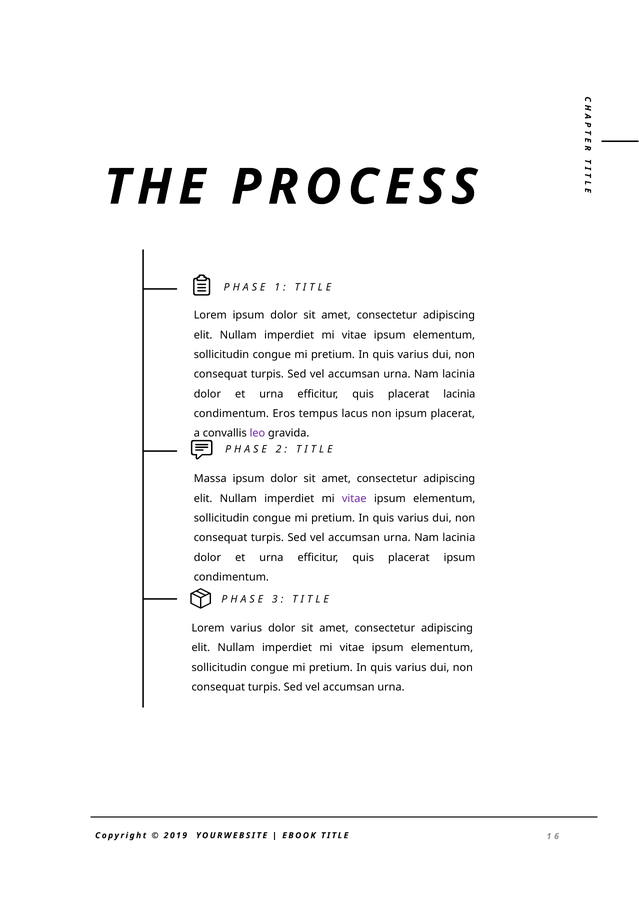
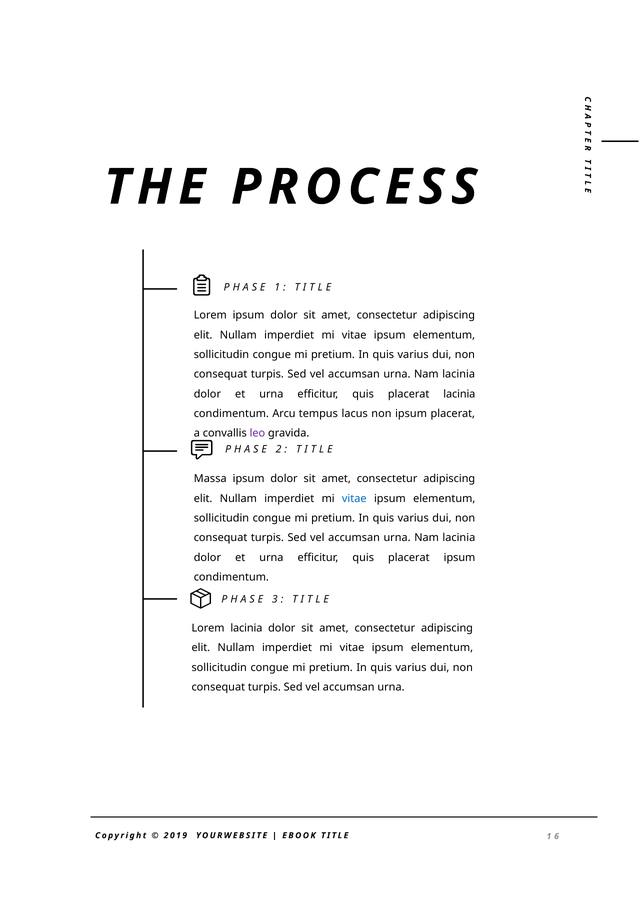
Eros: Eros -> Arcu
vitae at (354, 499) colour: purple -> blue
Lorem varius: varius -> lacinia
